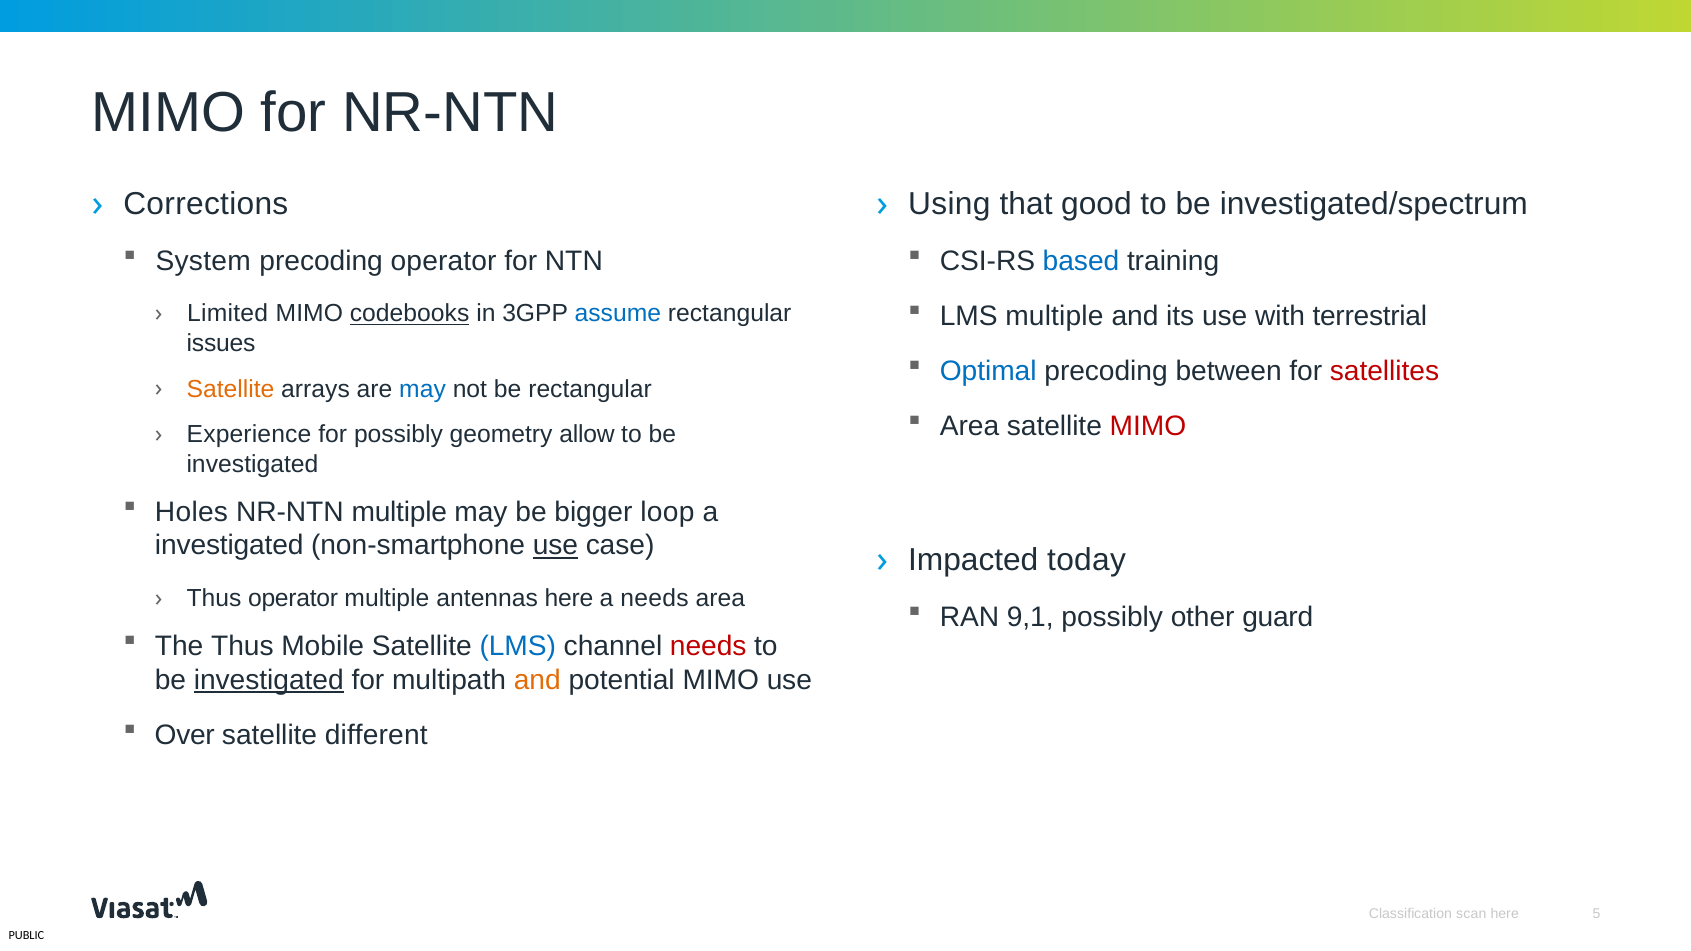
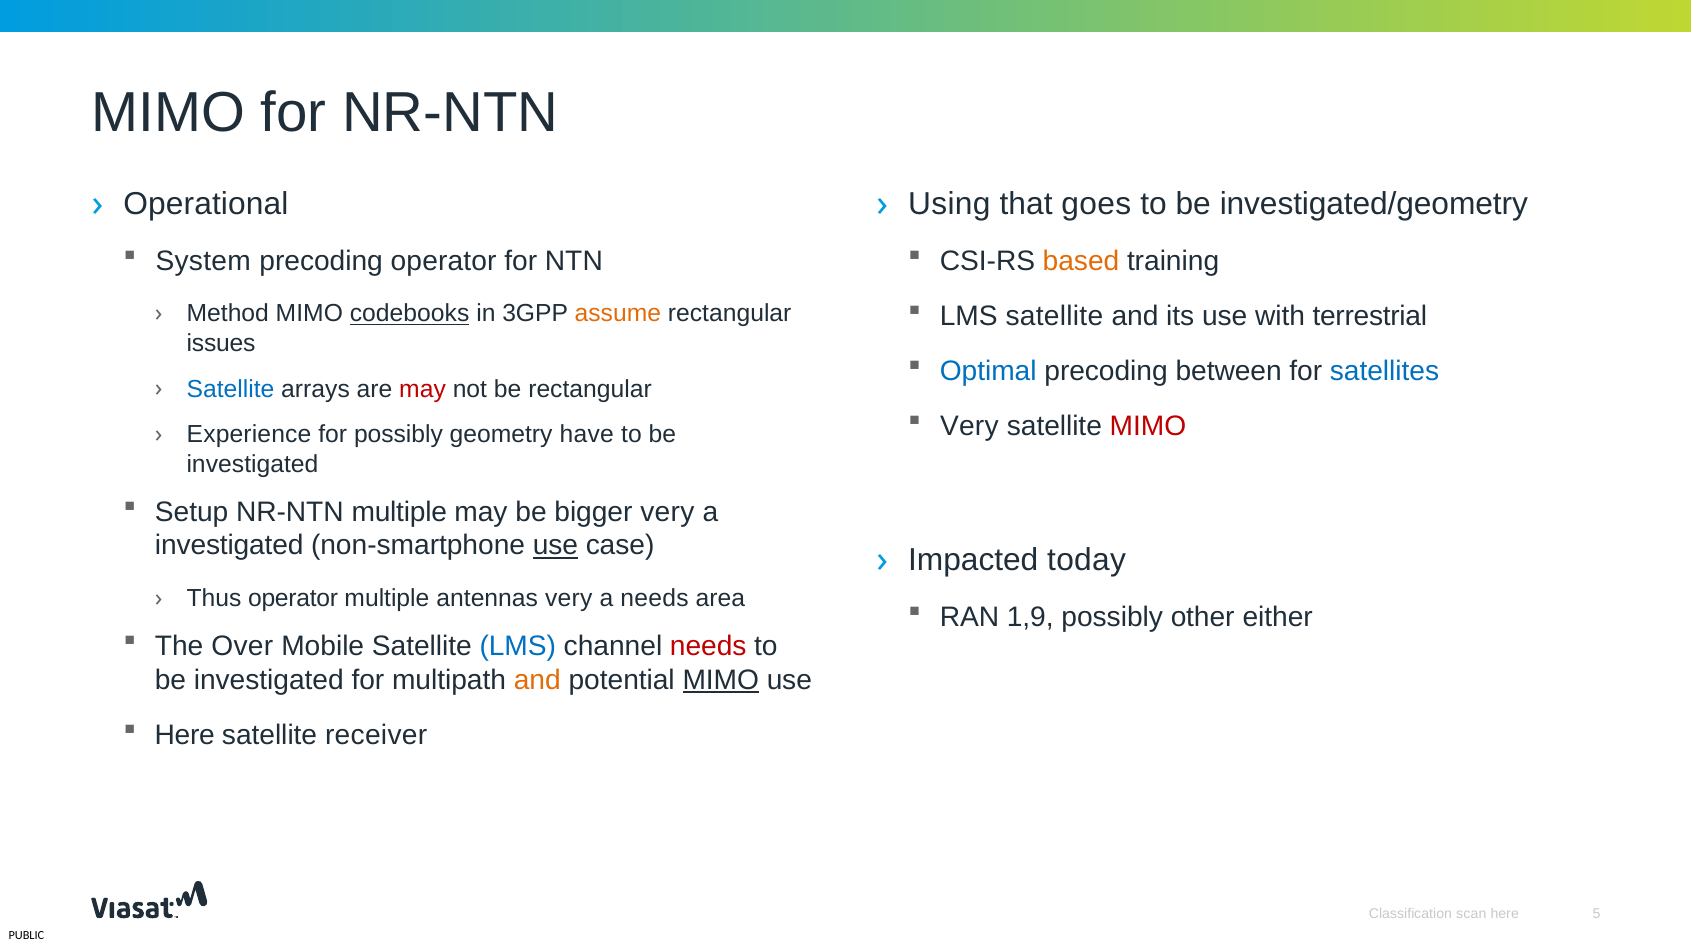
Corrections: Corrections -> Operational
good: good -> goes
investigated/spectrum: investigated/spectrum -> investigated/geometry
based colour: blue -> orange
LMS multiple: multiple -> satellite
Limited: Limited -> Method
assume colour: blue -> orange
satellites colour: red -> blue
Satellite at (231, 389) colour: orange -> blue
may at (423, 389) colour: blue -> red
Area at (970, 426): Area -> Very
allow: allow -> have
Holes: Holes -> Setup
bigger loop: loop -> very
antennas here: here -> very
9,1: 9,1 -> 1,9
guard: guard -> either
The Thus: Thus -> Over
investigated at (269, 680) underline: present -> none
MIMO at (721, 680) underline: none -> present
Over at (185, 735): Over -> Here
different: different -> receiver
